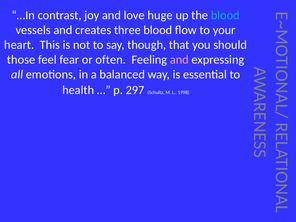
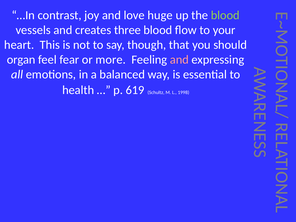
blood at (225, 15) colour: light blue -> light green
those: those -> organ
often: often -> more
297: 297 -> 619
